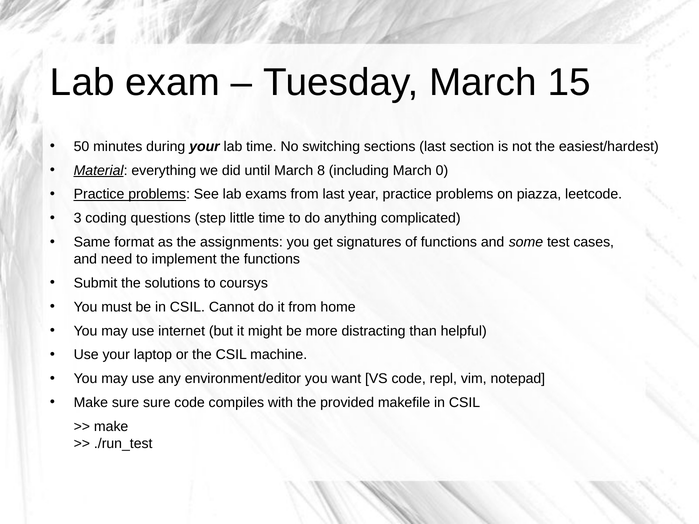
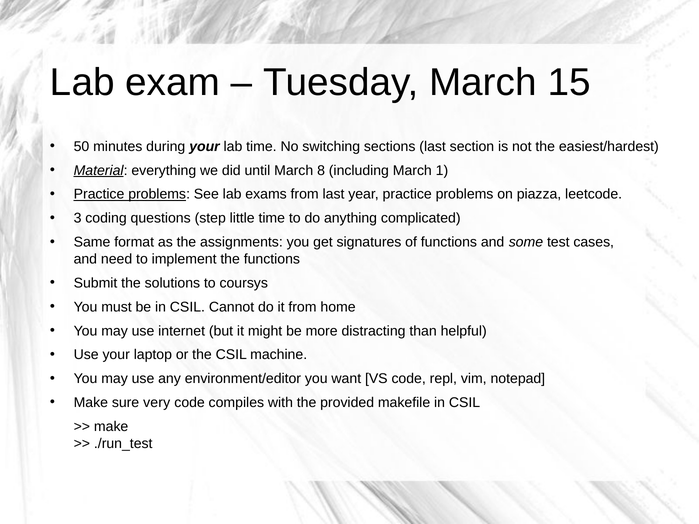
0: 0 -> 1
sure sure: sure -> very
